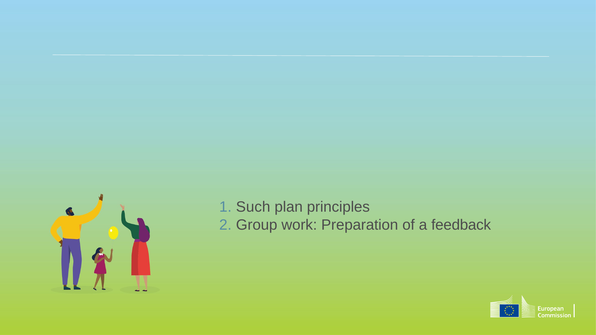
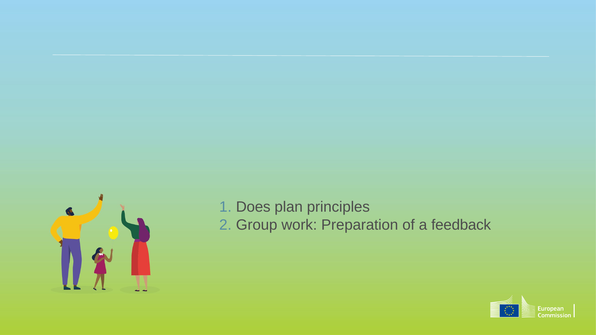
Such: Such -> Does
